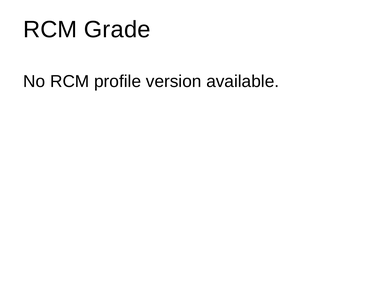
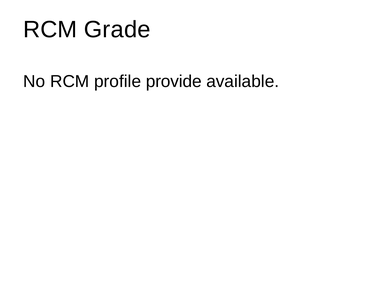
version: version -> provide
